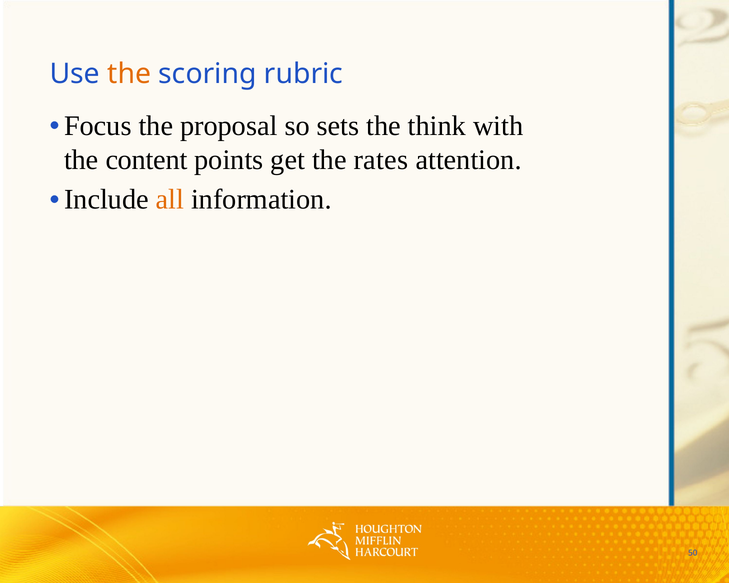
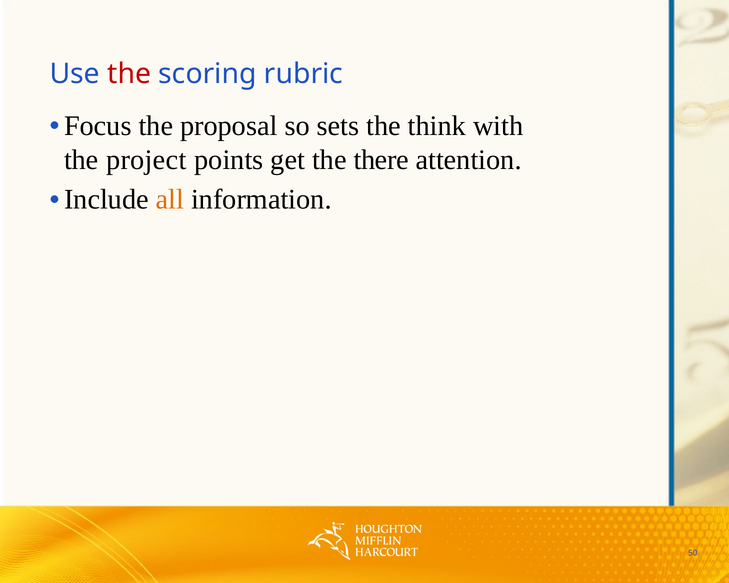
the at (129, 74) colour: orange -> red
content: content -> project
rates: rates -> there
